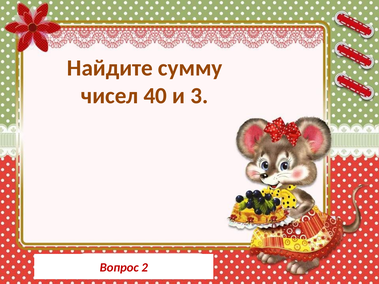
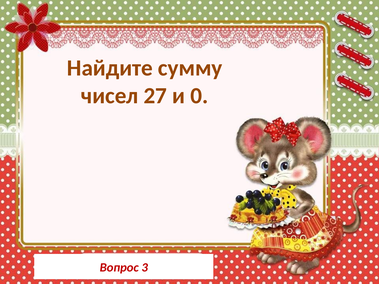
40: 40 -> 27
3: 3 -> 0
2: 2 -> 3
